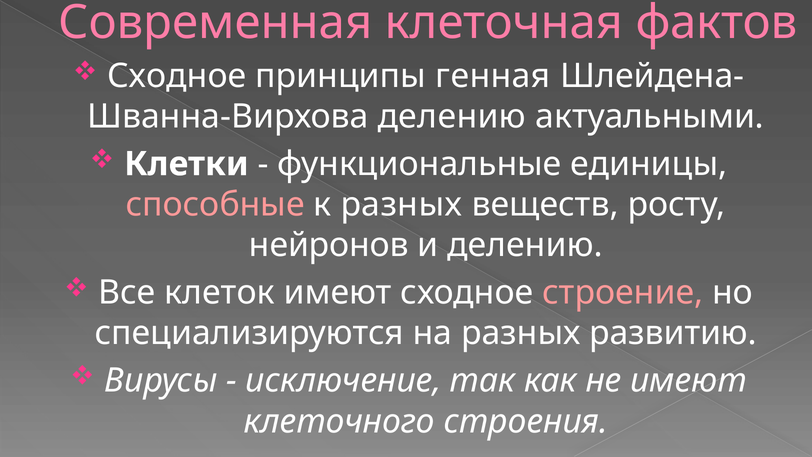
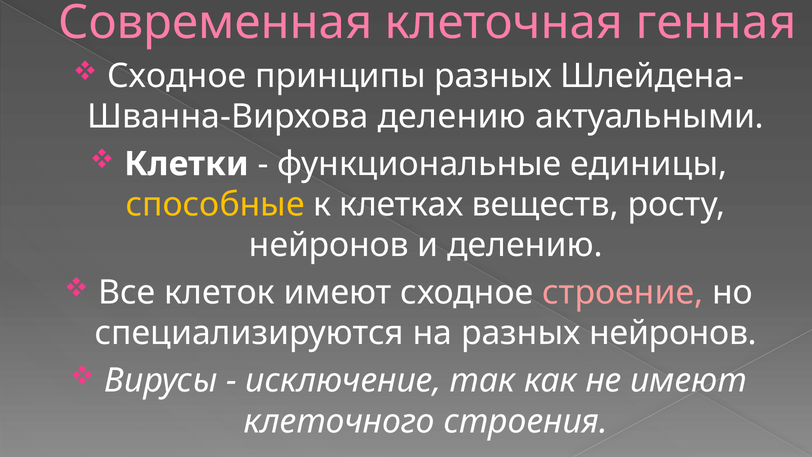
фактов: фактов -> генная
принципы генная: генная -> разных
способные colour: pink -> yellow
к разных: разных -> клетках
разных развитию: развитию -> нейронов
